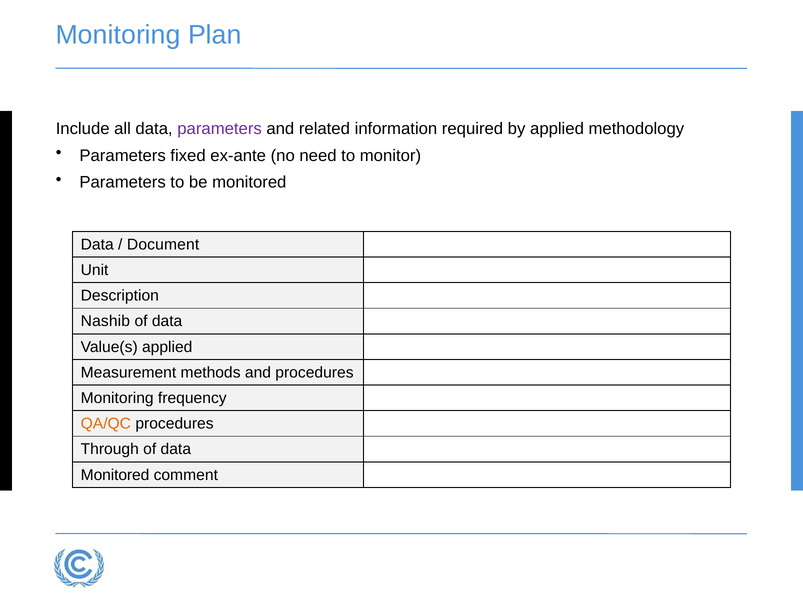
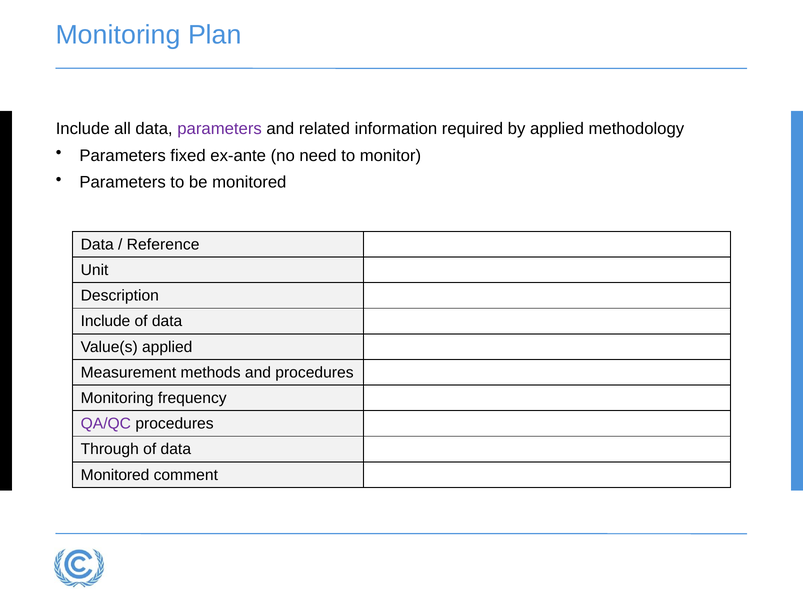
Document: Document -> Reference
Nashib at (105, 321): Nashib -> Include
QA/QC colour: orange -> purple
